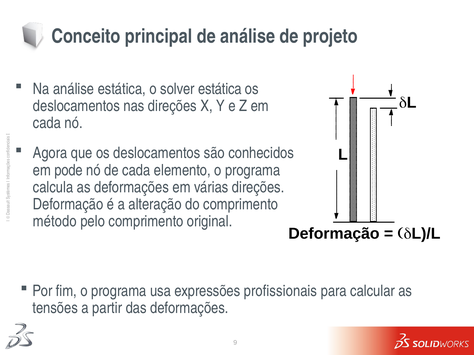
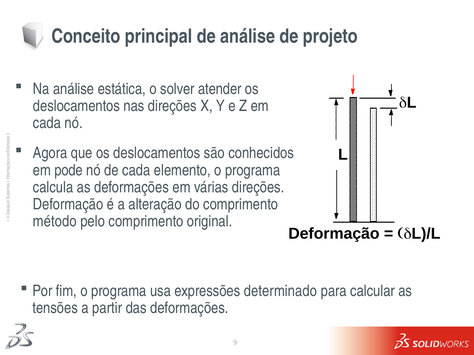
solver estática: estática -> atender
profissionais: profissionais -> determinado
